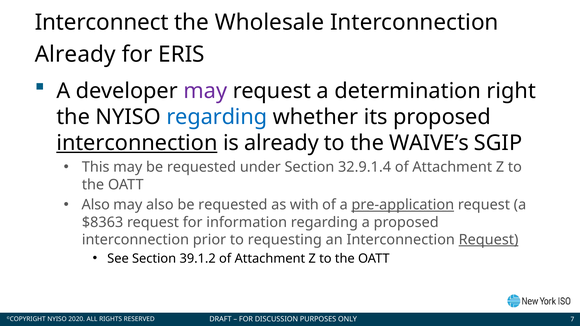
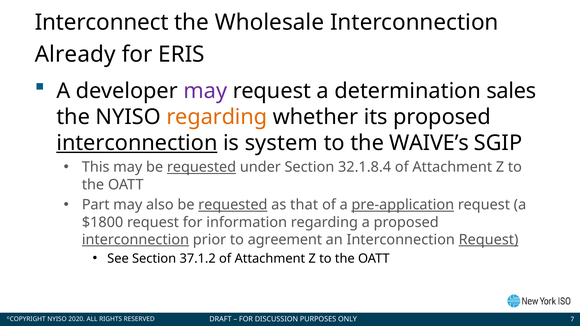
right: right -> sales
regarding at (217, 117) colour: blue -> orange
is already: already -> system
requested at (202, 167) underline: none -> present
32.9.1.4: 32.9.1.4 -> 32.1.8.4
Also at (96, 205): Also -> Part
requested at (233, 205) underline: none -> present
with: with -> that
$8363: $8363 -> $1800
interconnection at (135, 240) underline: none -> present
requesting: requesting -> agreement
39.1.2: 39.1.2 -> 37.1.2
